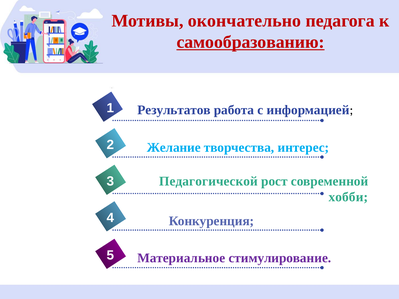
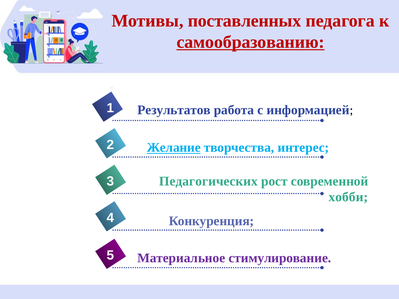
окончательно: окончательно -> поставленных
Желание underline: none -> present
Педагогической: Педагогической -> Педагогических
